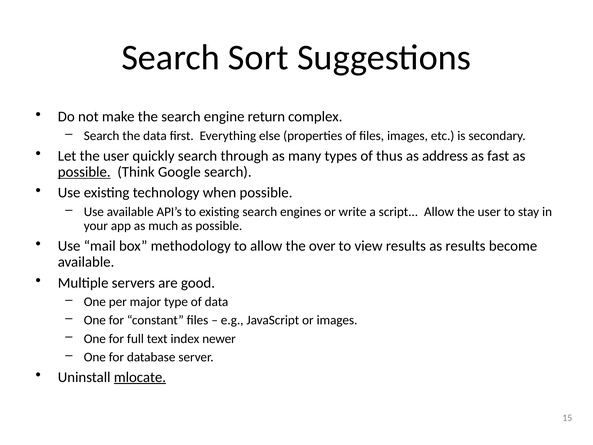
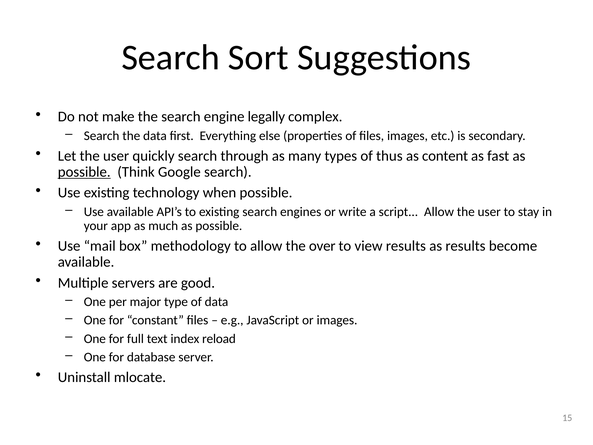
return: return -> legally
address: address -> content
newer: newer -> reload
mlocate underline: present -> none
